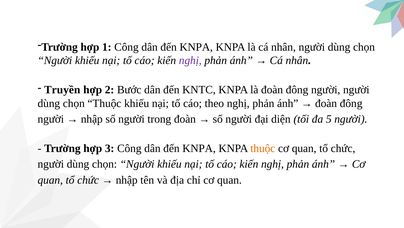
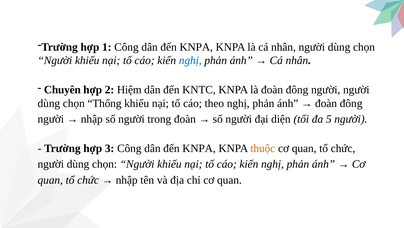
nghị at (190, 60) colour: purple -> blue
Truyền: Truyền -> Chuyên
Bước: Bước -> Hiệm
chọn Thuộc: Thuộc -> Thống
